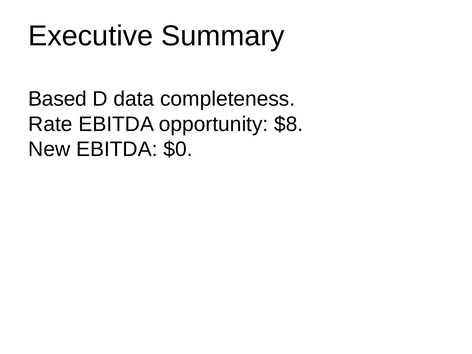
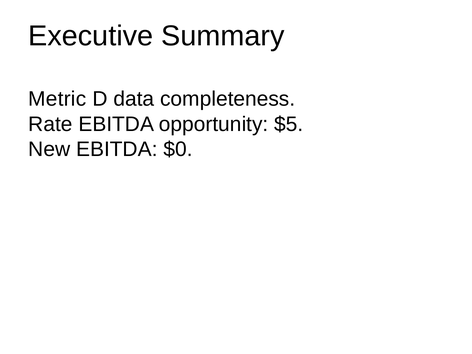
Based: Based -> Metric
$8: $8 -> $5
